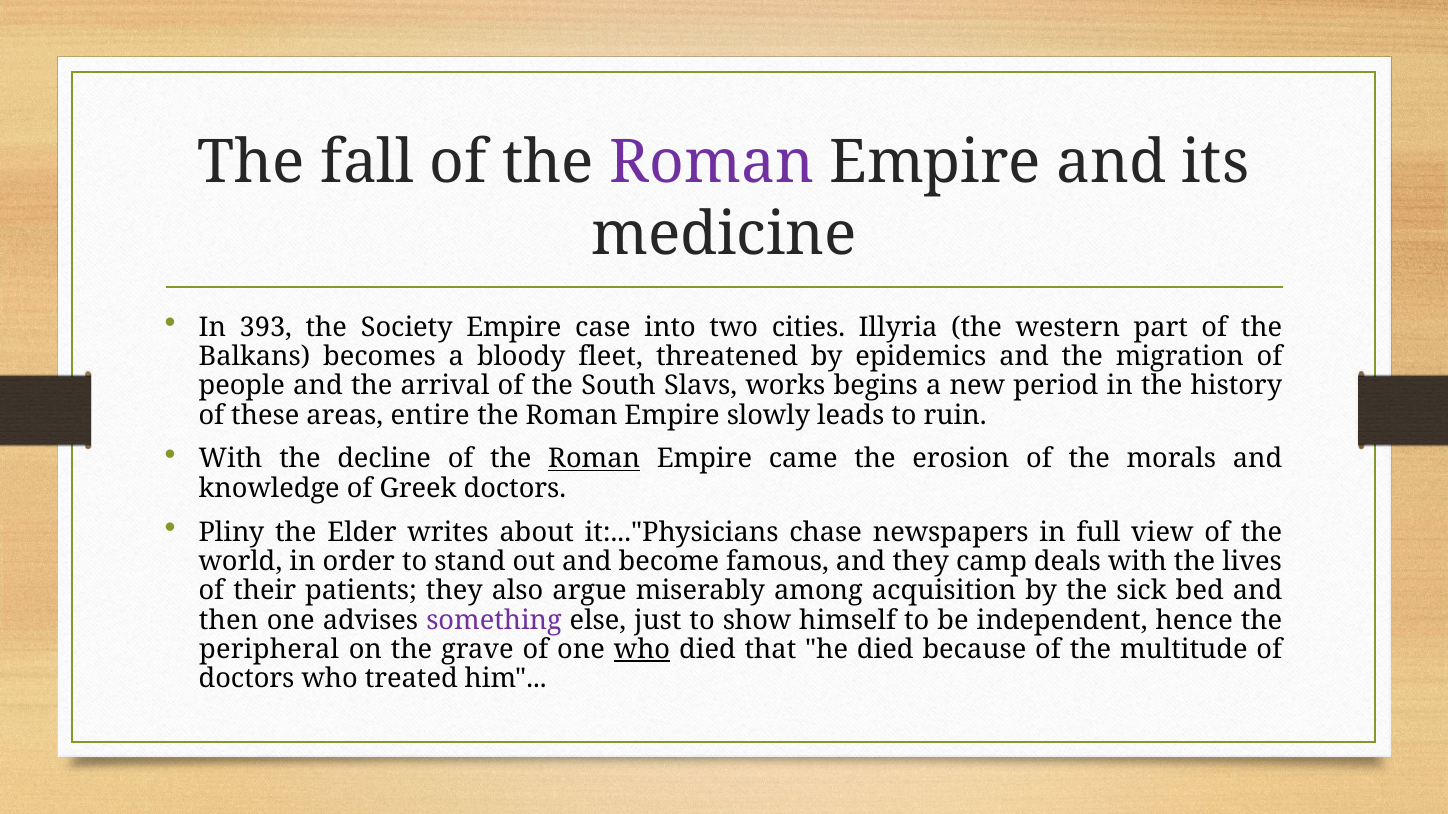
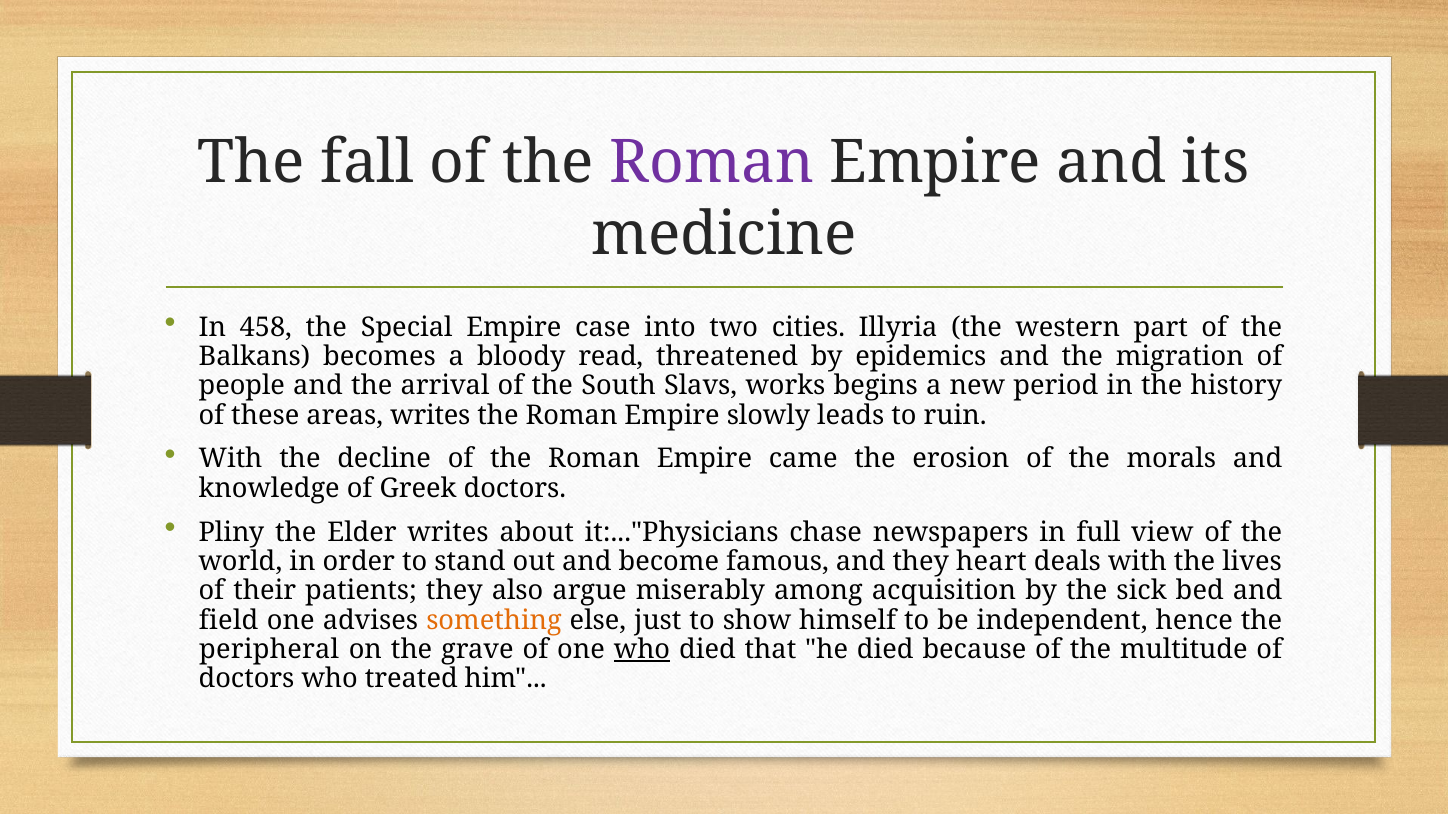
393: 393 -> 458
Society: Society -> Special
fleet: fleet -> read
areas entire: entire -> writes
Roman at (594, 459) underline: present -> none
camp: camp -> heart
then: then -> field
something colour: purple -> orange
